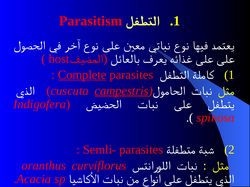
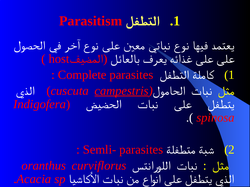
Complete underline: present -> none
